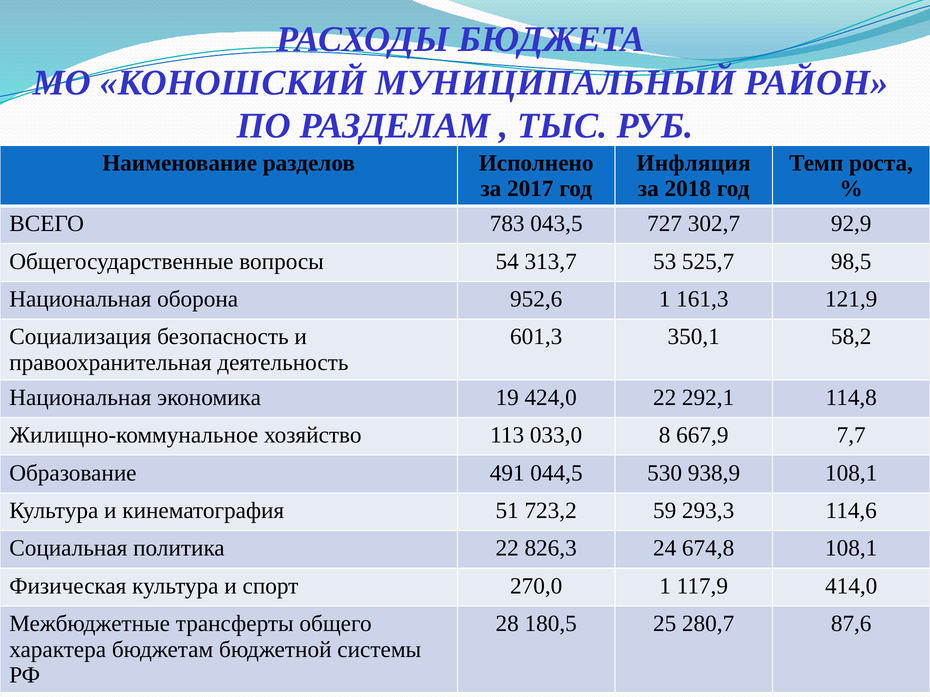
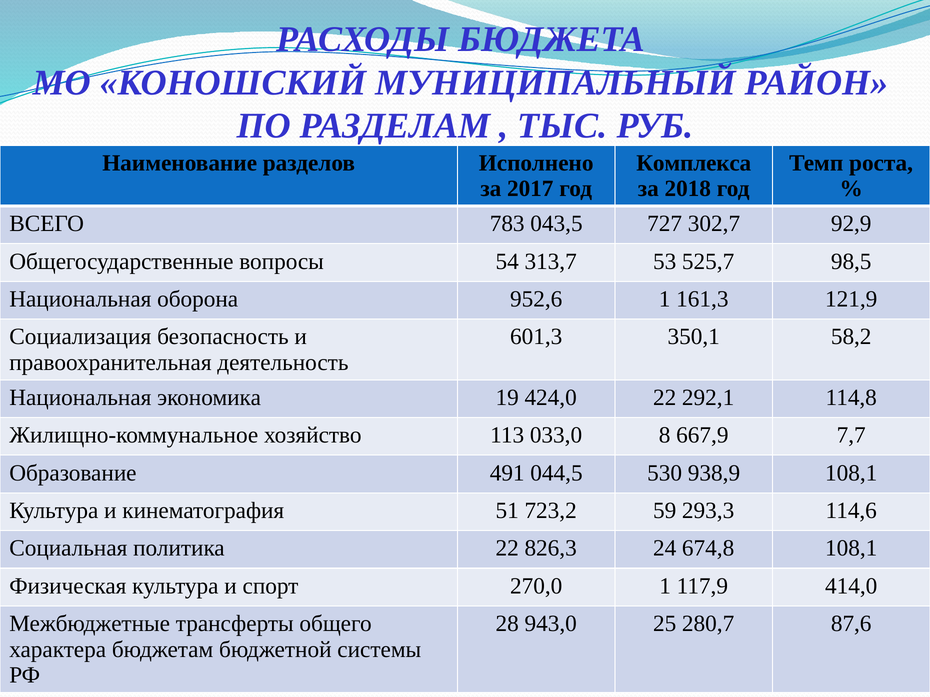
Инфляция: Инфляция -> Комплекса
180,5: 180,5 -> 943,0
